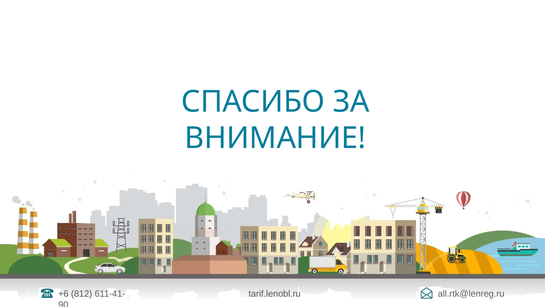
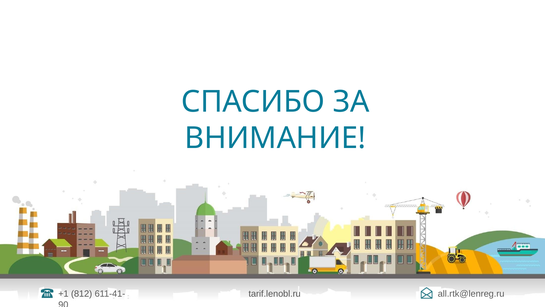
+6: +6 -> +1
